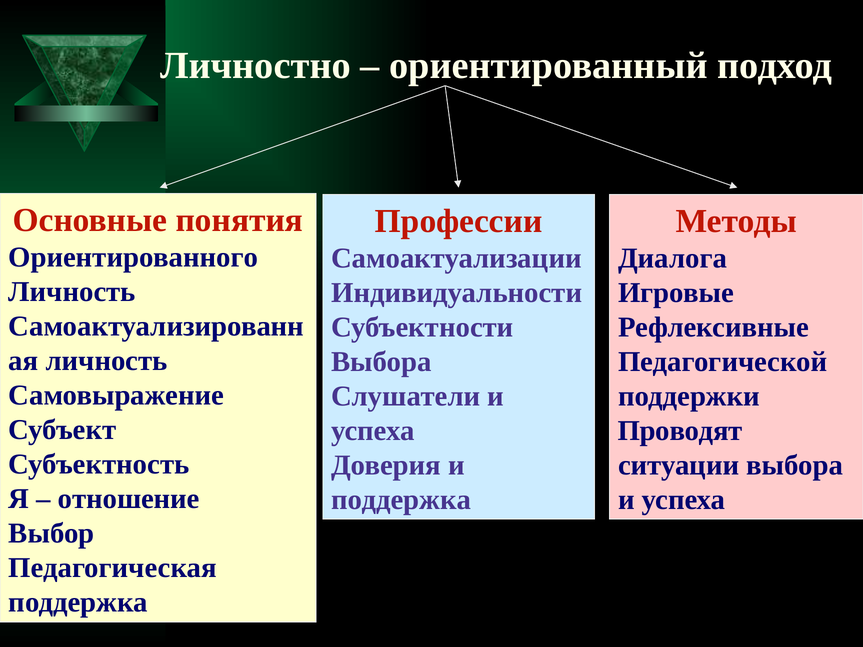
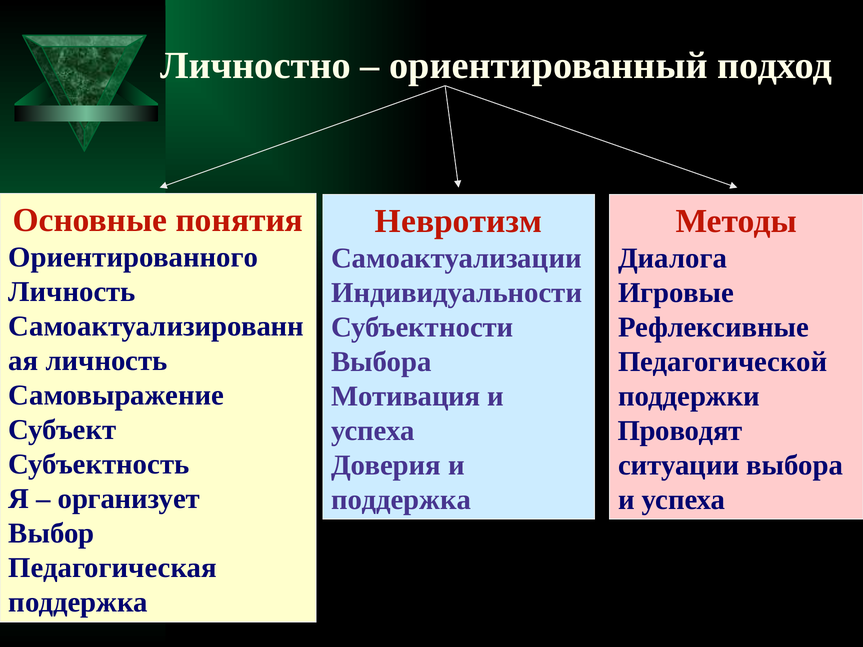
Профессии: Профессии -> Невротизм
Слушатели: Слушатели -> Мотивация
отношение: отношение -> организует
